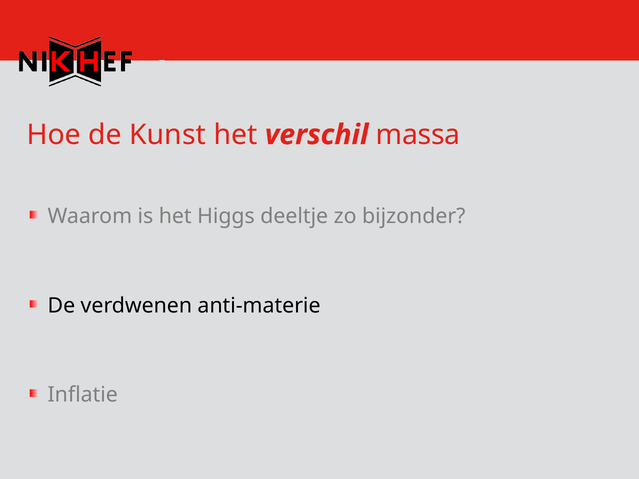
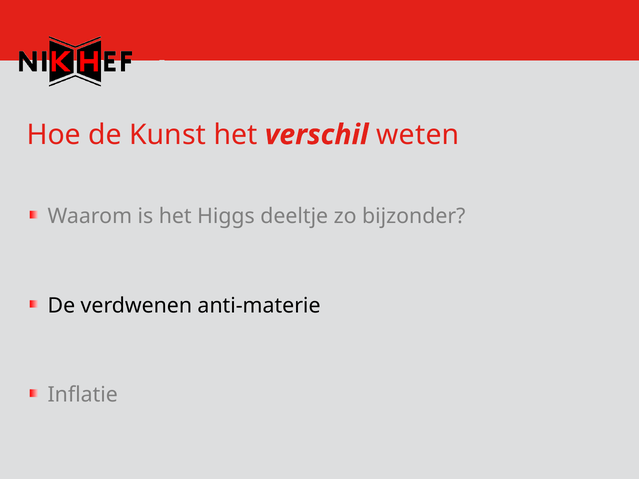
massa: massa -> weten
